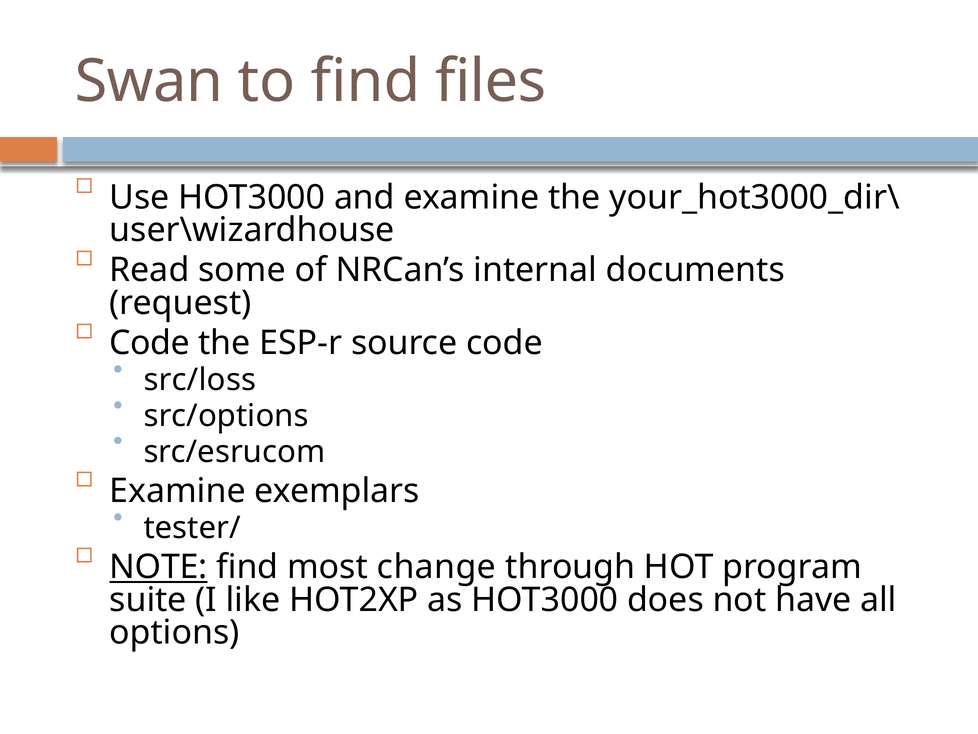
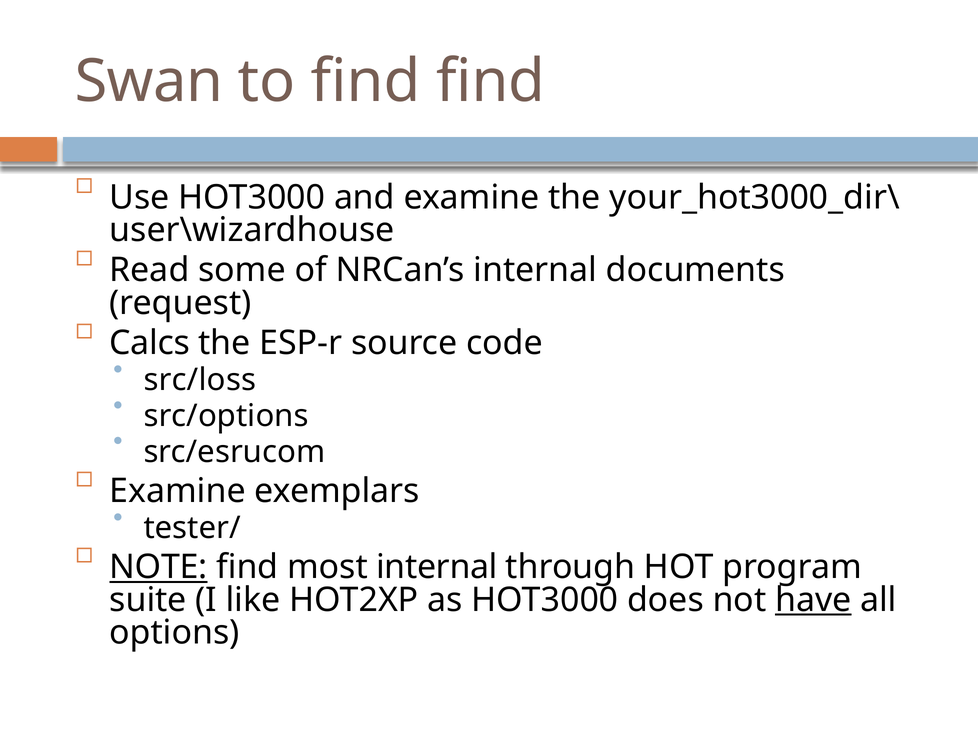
find files: files -> find
Code at (150, 343): Code -> Calcs
most change: change -> internal
have underline: none -> present
